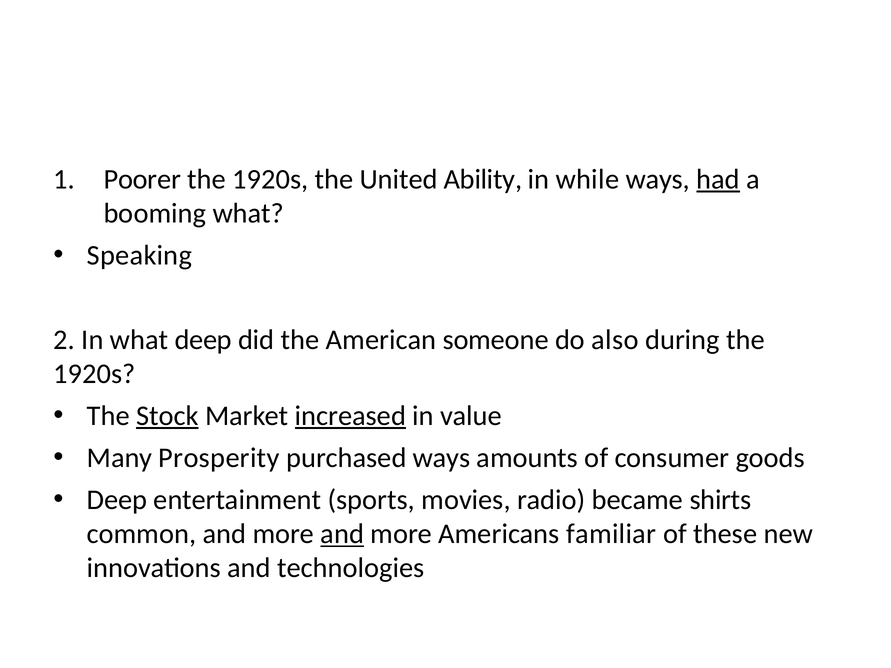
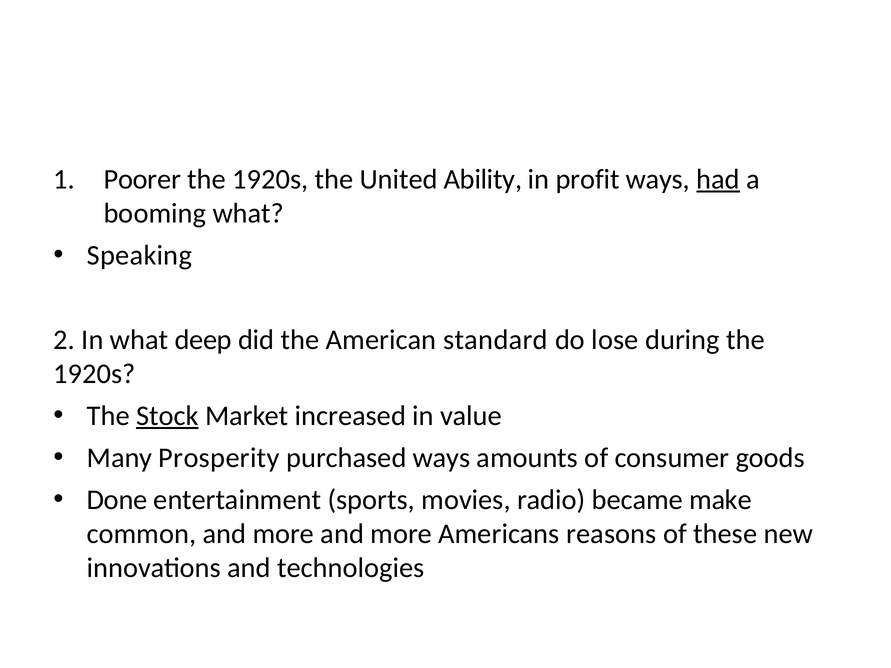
while: while -> profit
someone: someone -> standard
also: also -> lose
increased underline: present -> none
Deep at (117, 500): Deep -> Done
shirts: shirts -> make
and at (342, 534) underline: present -> none
familiar: familiar -> reasons
